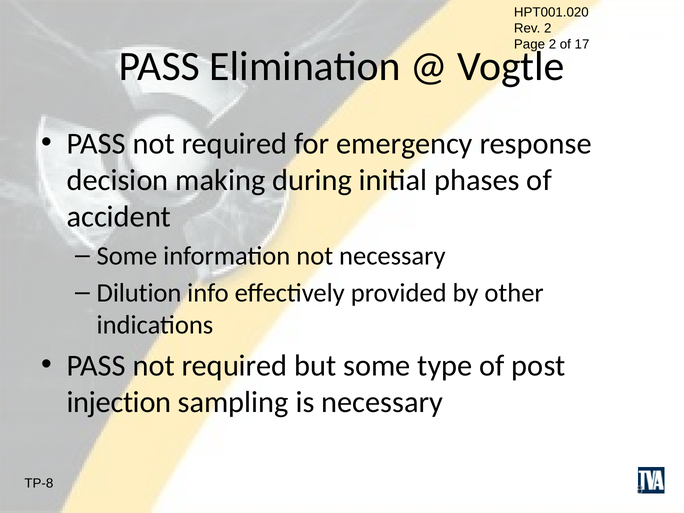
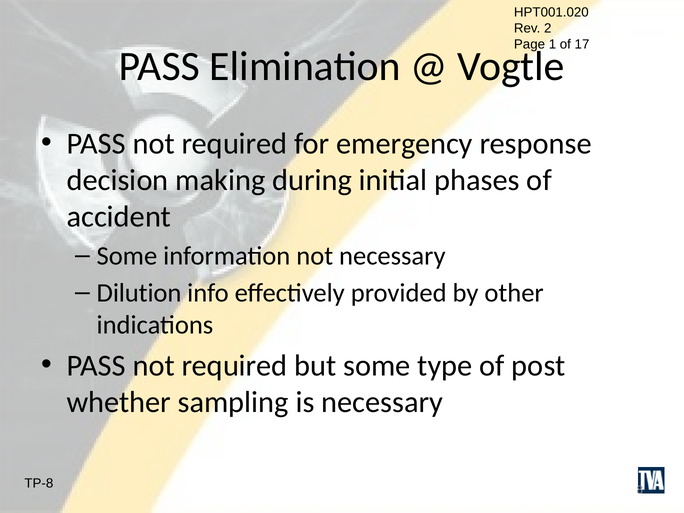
2 at (552, 44): 2 -> 1
injection: injection -> whether
